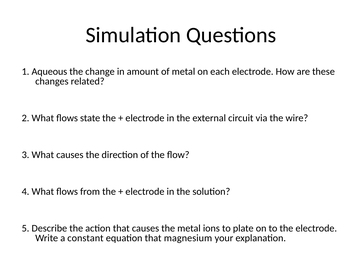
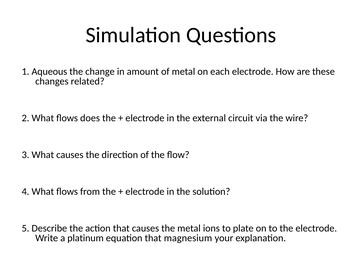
state: state -> does
constant: constant -> platinum
